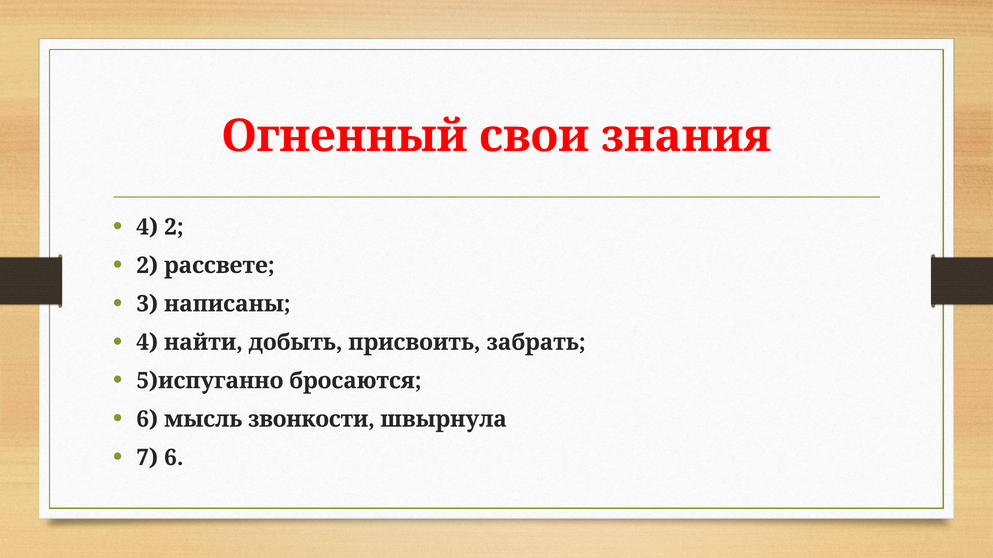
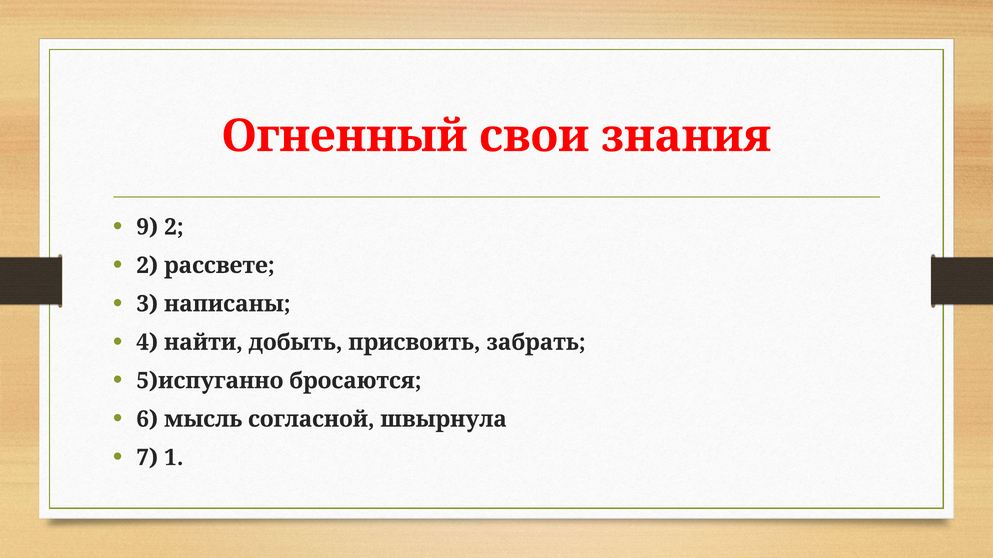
4 at (147, 227): 4 -> 9
звонкости: звонкости -> согласной
7 6: 6 -> 1
